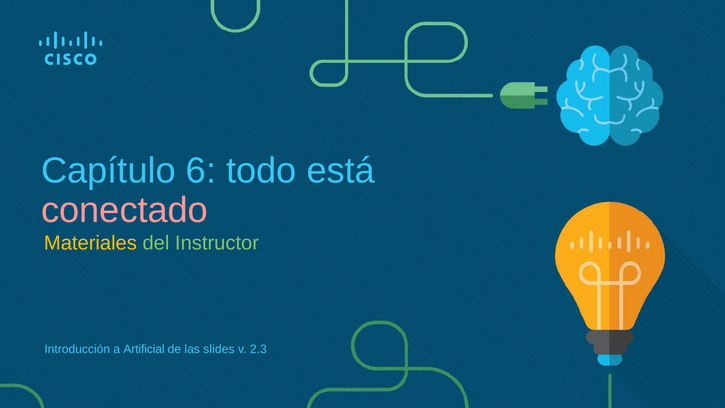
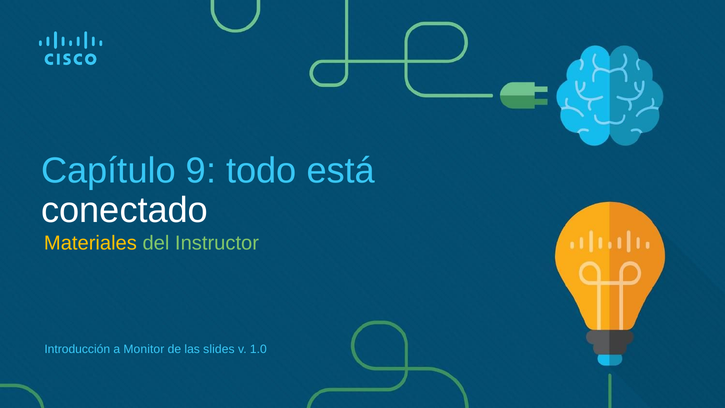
6: 6 -> 9
conectado colour: pink -> white
Artificial: Artificial -> Monitor
2.3: 2.3 -> 1.0
